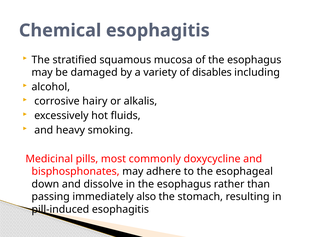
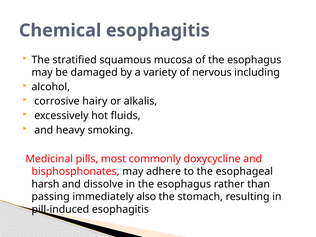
disables: disables -> nervous
down: down -> harsh
